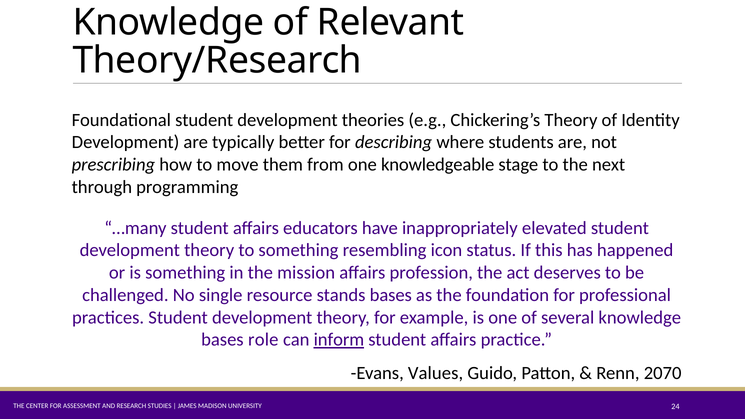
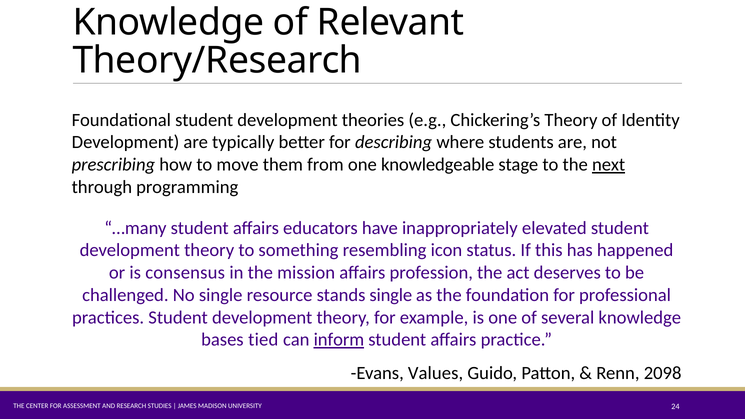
next underline: none -> present
is something: something -> consensus
stands bases: bases -> single
role: role -> tied
2070: 2070 -> 2098
